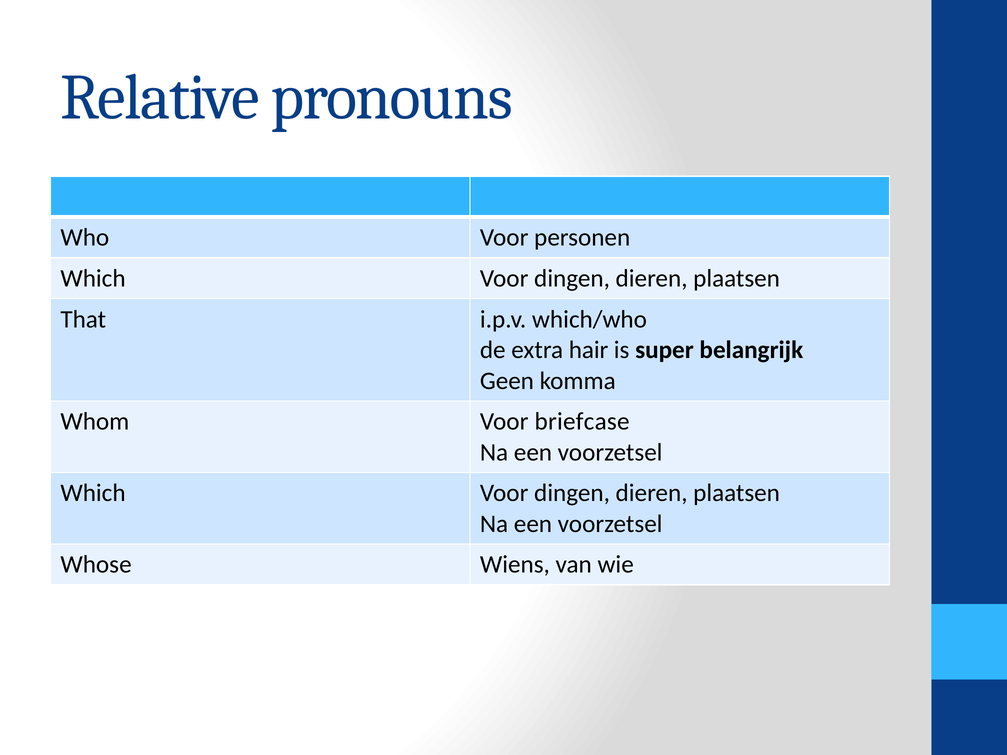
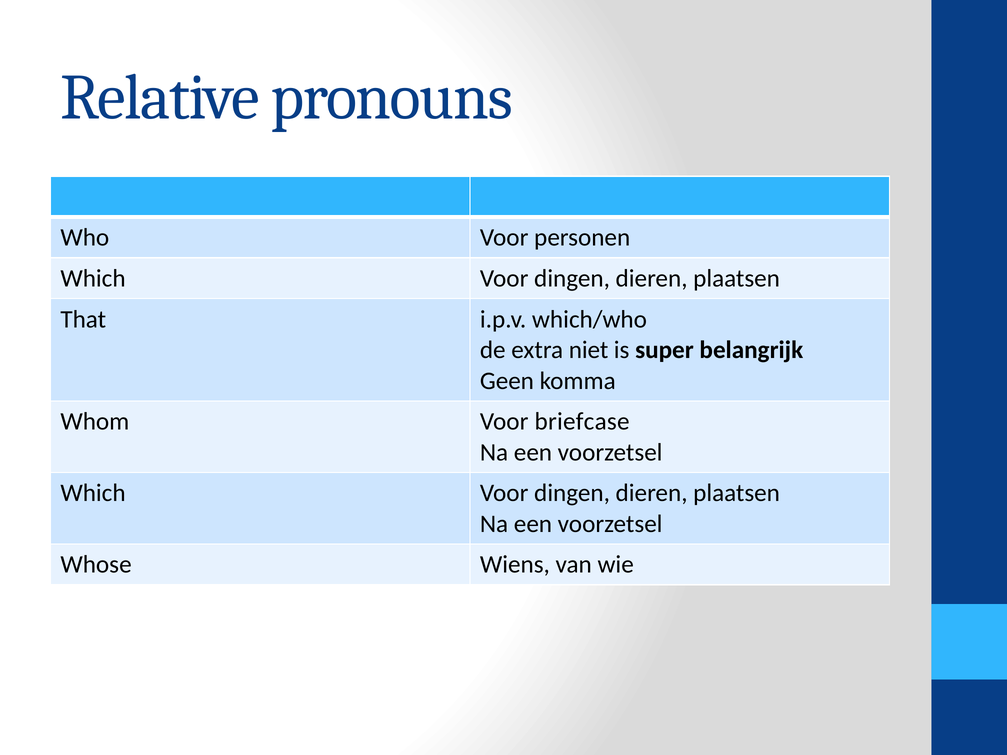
hair: hair -> niet
